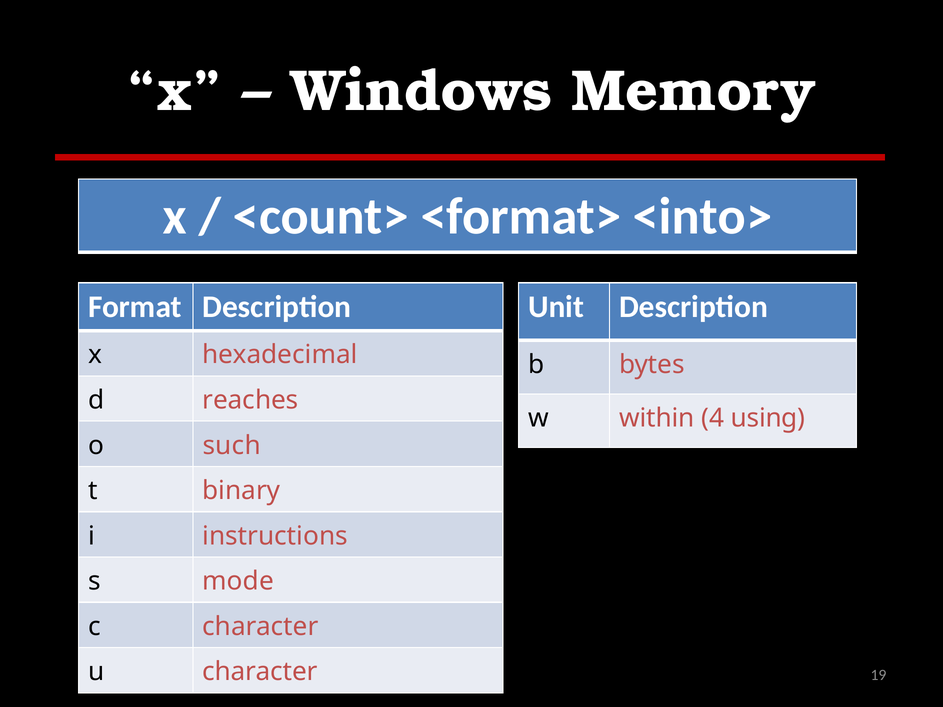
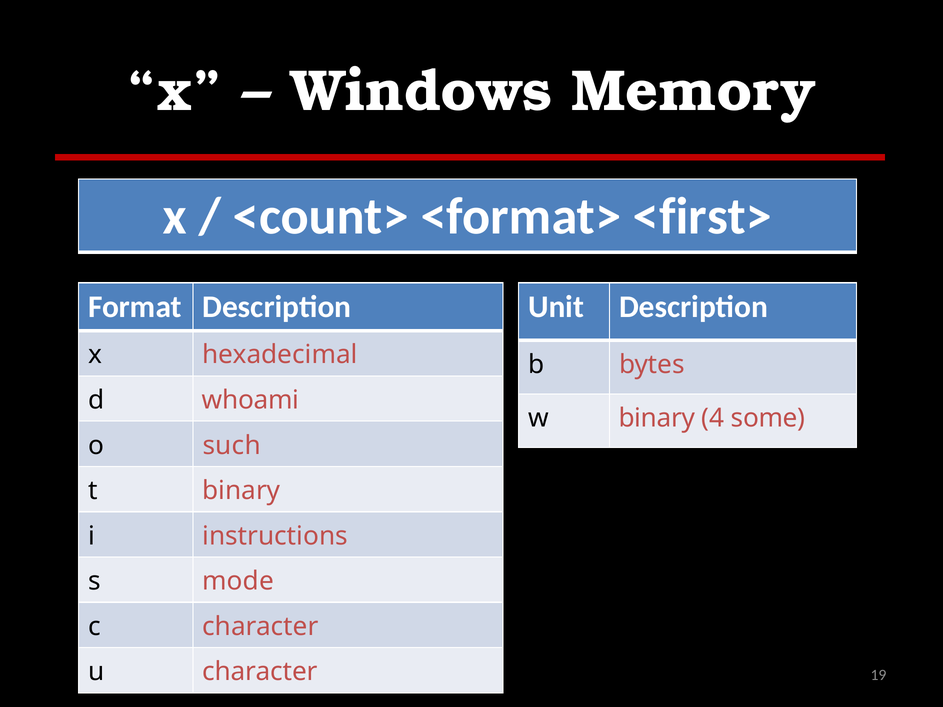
<into>: <into> -> <first>
reaches: reaches -> whoami
w within: within -> binary
using: using -> some
